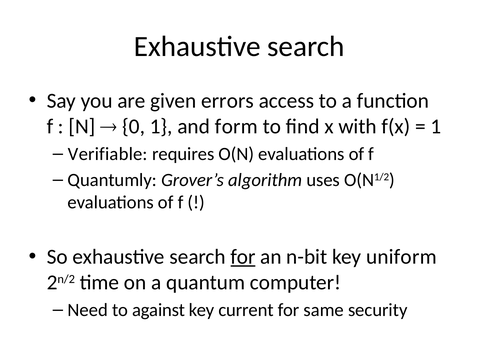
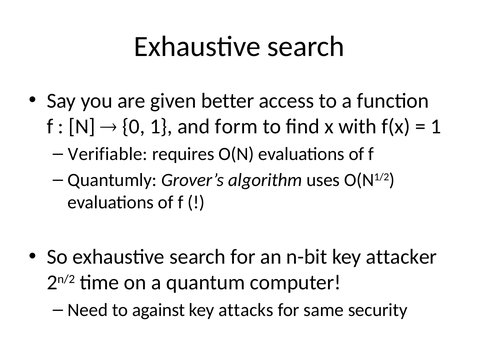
errors: errors -> better
for at (243, 256) underline: present -> none
uniform: uniform -> attacker
current: current -> attacks
